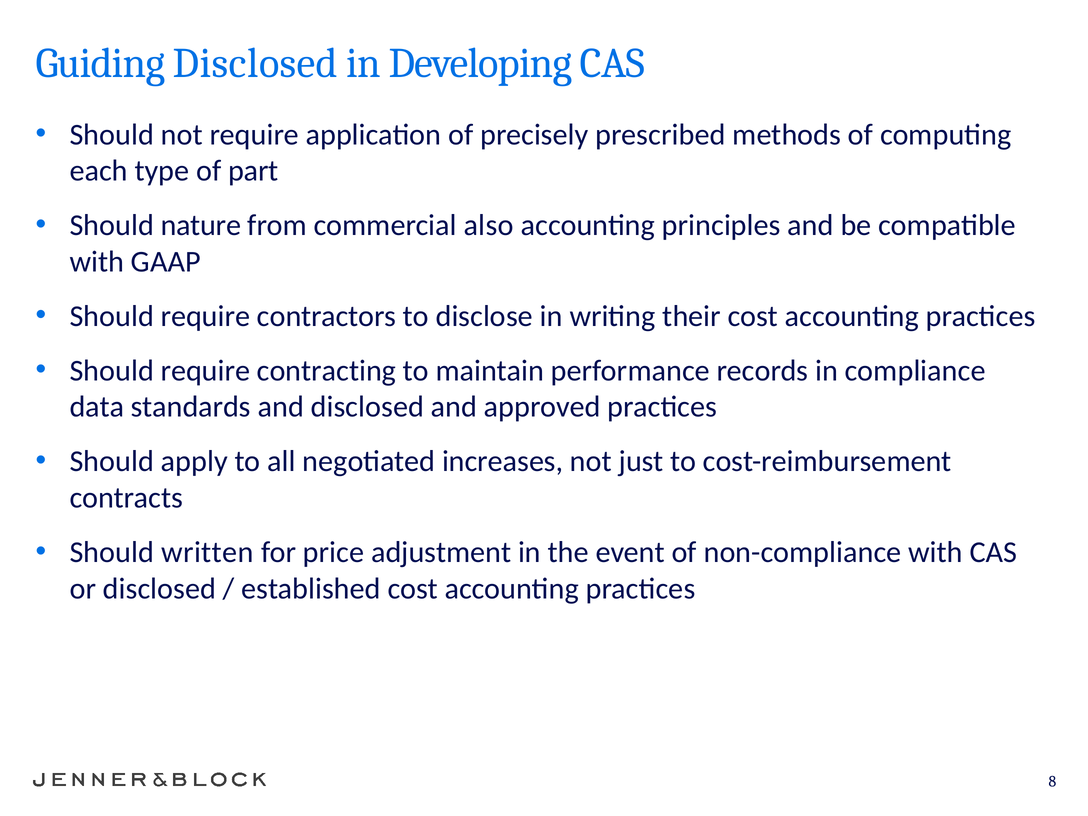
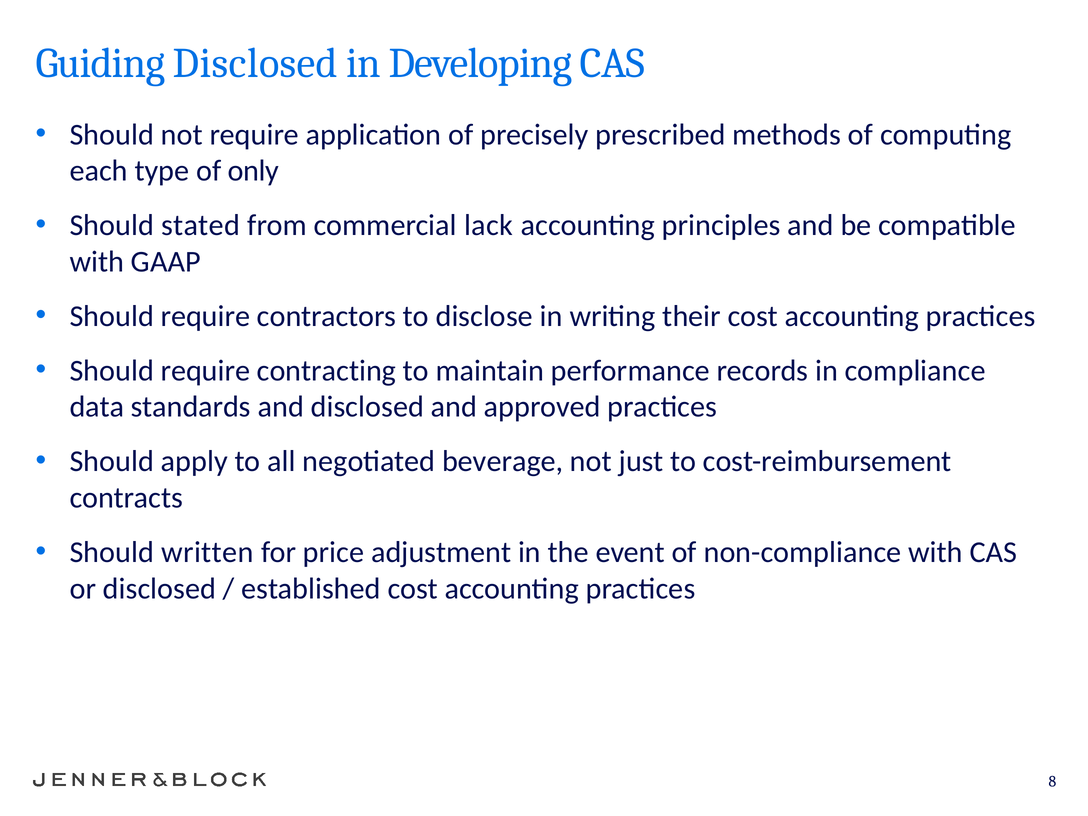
part: part -> only
nature: nature -> stated
also: also -> lack
increases: increases -> beverage
